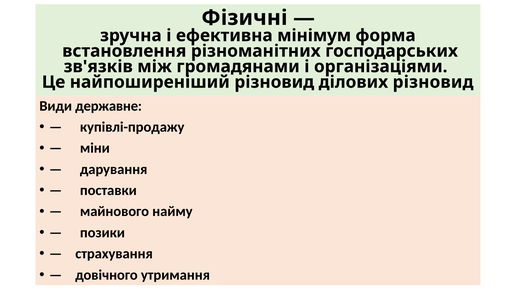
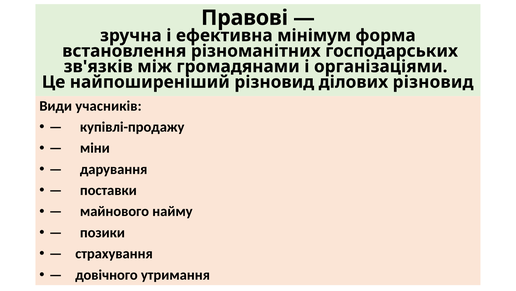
Фізичні: Фізичні -> Правові
державне: державне -> учасників
